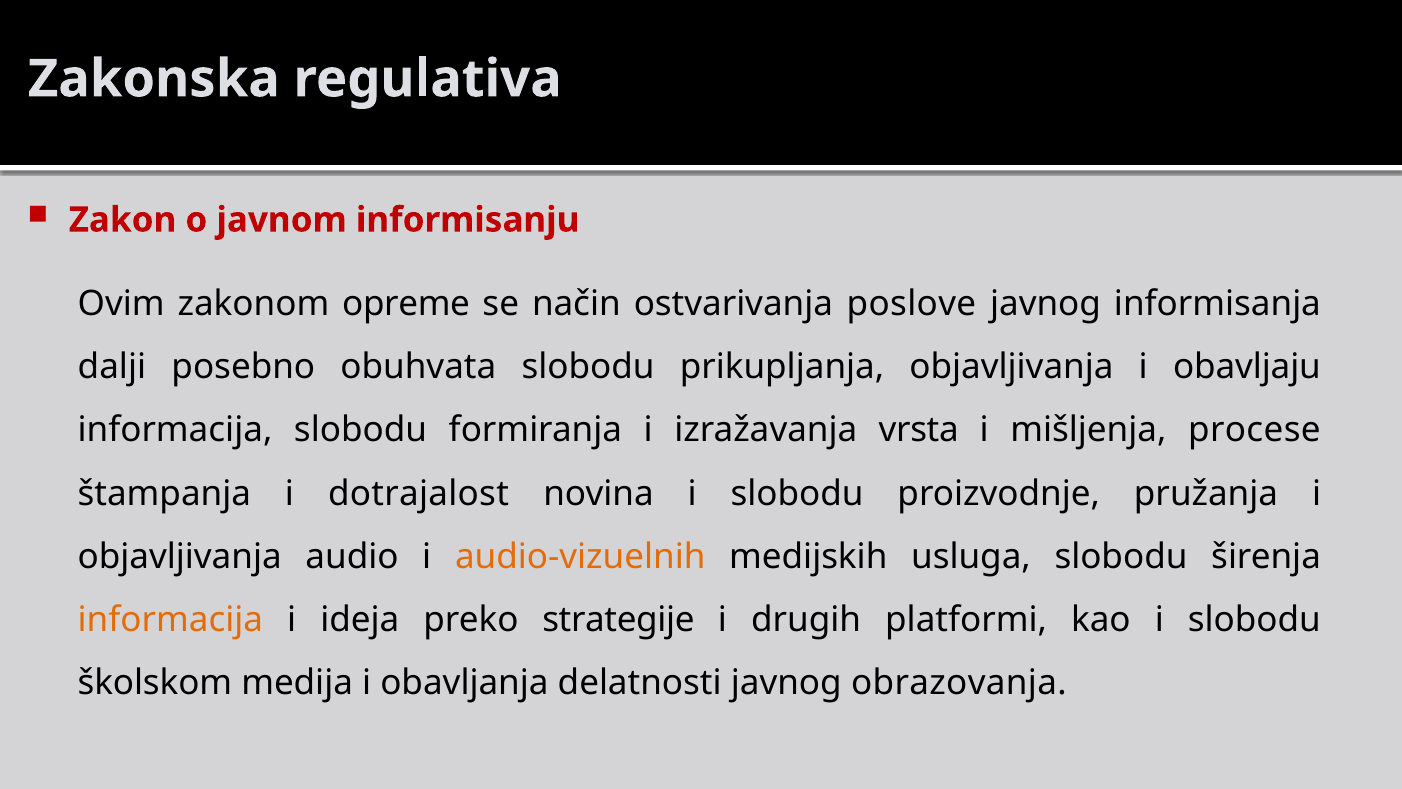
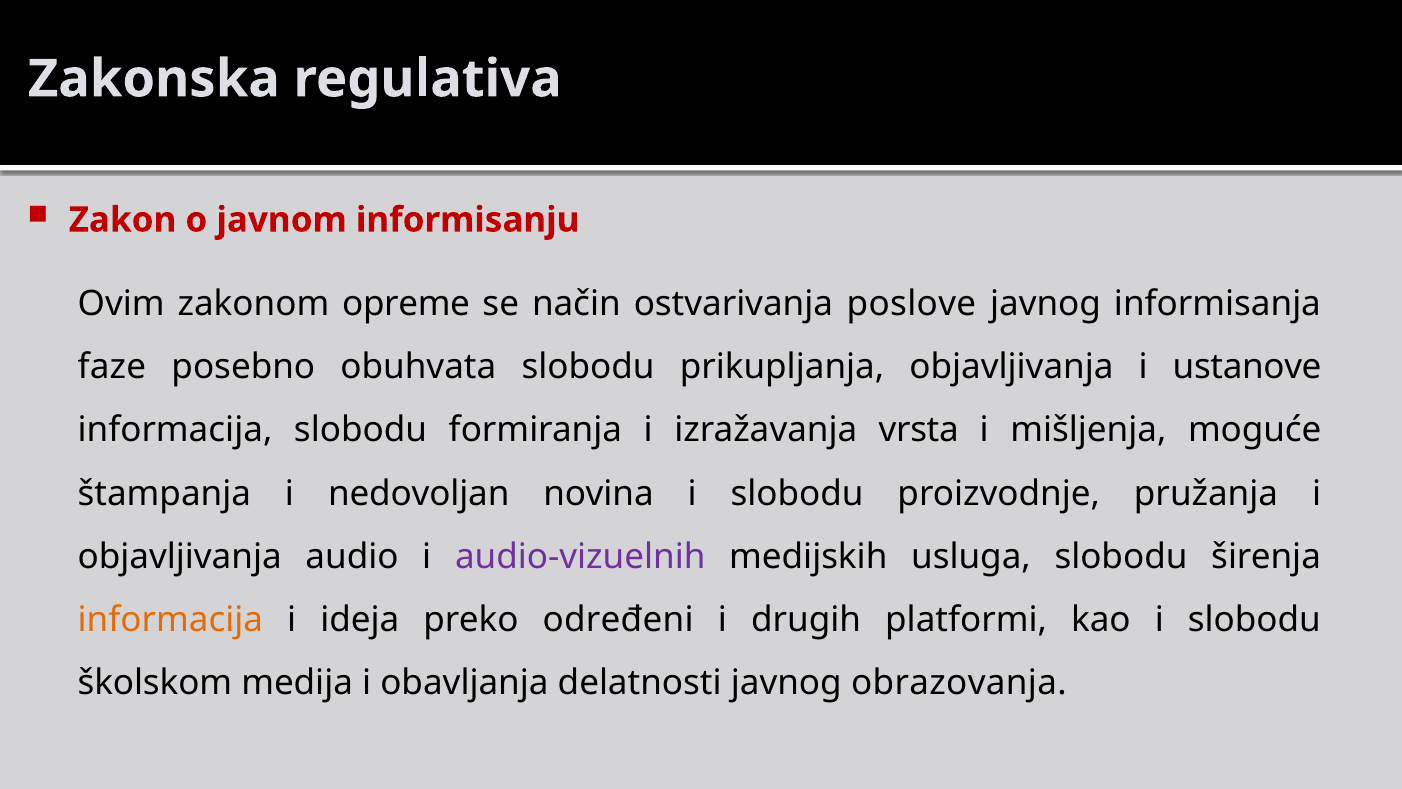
dalji: dalji -> faze
obavljaju: obavljaju -> ustanove
procese: procese -> moguće
dotrajalost: dotrajalost -> nedovoljan
audio-vizuelnih colour: orange -> purple
strategije: strategije -> određeni
